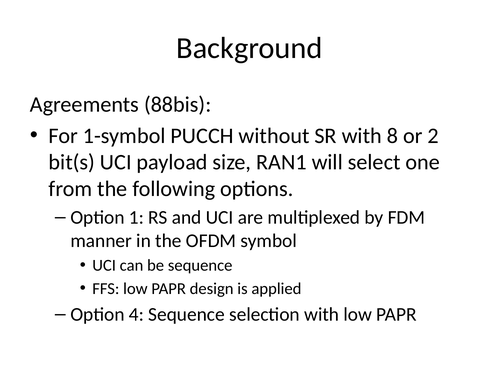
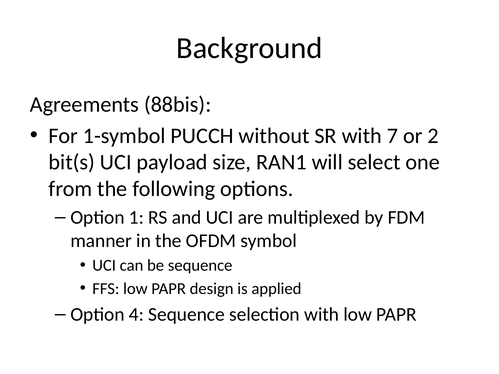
8: 8 -> 7
